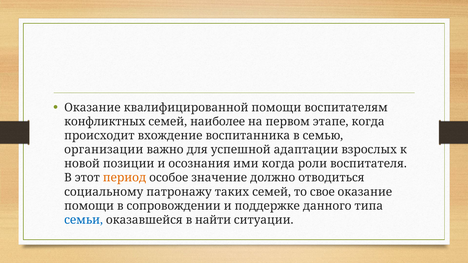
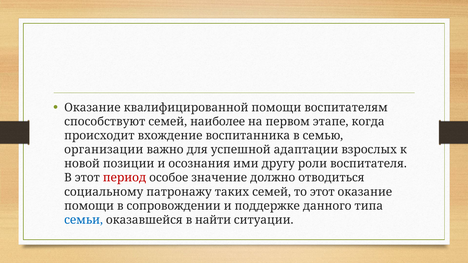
конфликтных: конфликтных -> способствуют
ими когда: когда -> другу
период colour: orange -> red
то свое: свое -> этот
